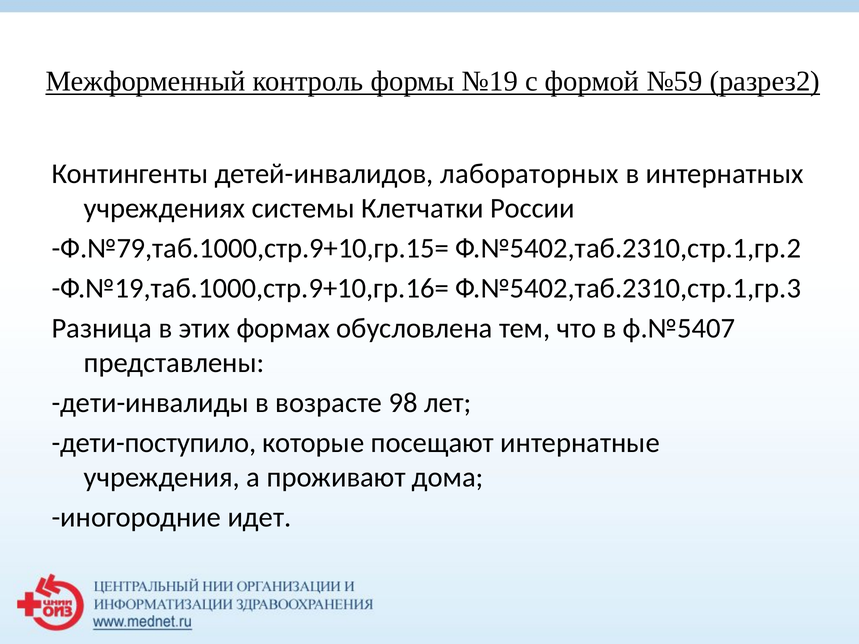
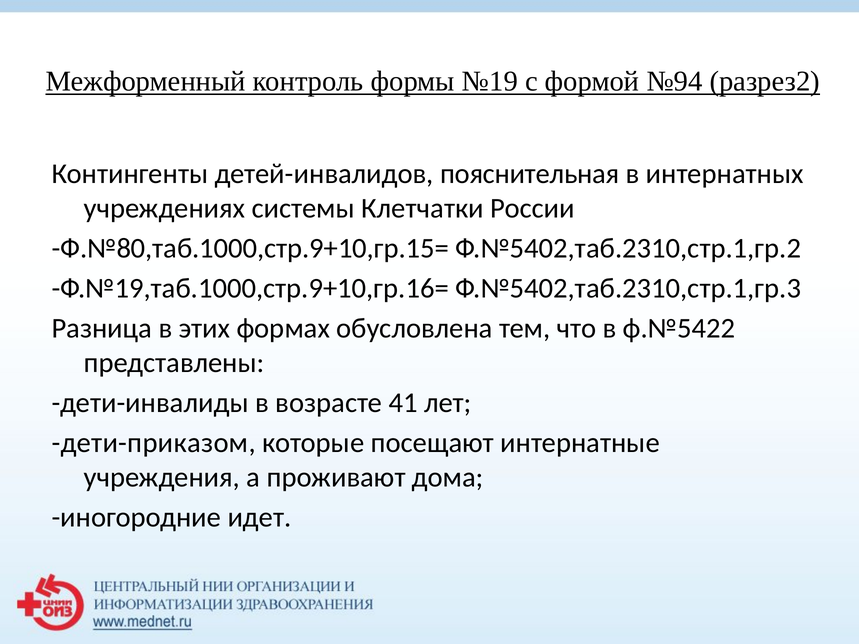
№59: №59 -> №94
лабораторных: лабораторных -> пояснительная
Ф.№79,таб.1000,стр.9+10,гр.15=: Ф.№79,таб.1000,стр.9+10,гр.15= -> Ф.№80,таб.1000,стр.9+10,гр.15=
ф.№5407: ф.№5407 -> ф.№5422
98: 98 -> 41
дети-поступило: дети-поступило -> дети-приказом
